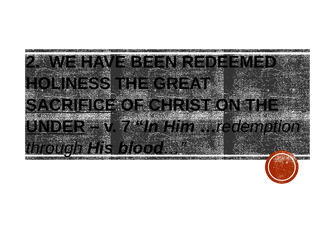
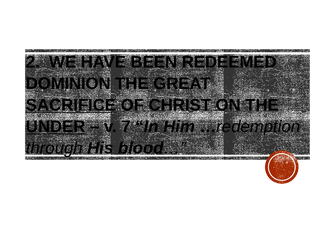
HOLINESS: HOLINESS -> DOMINION
